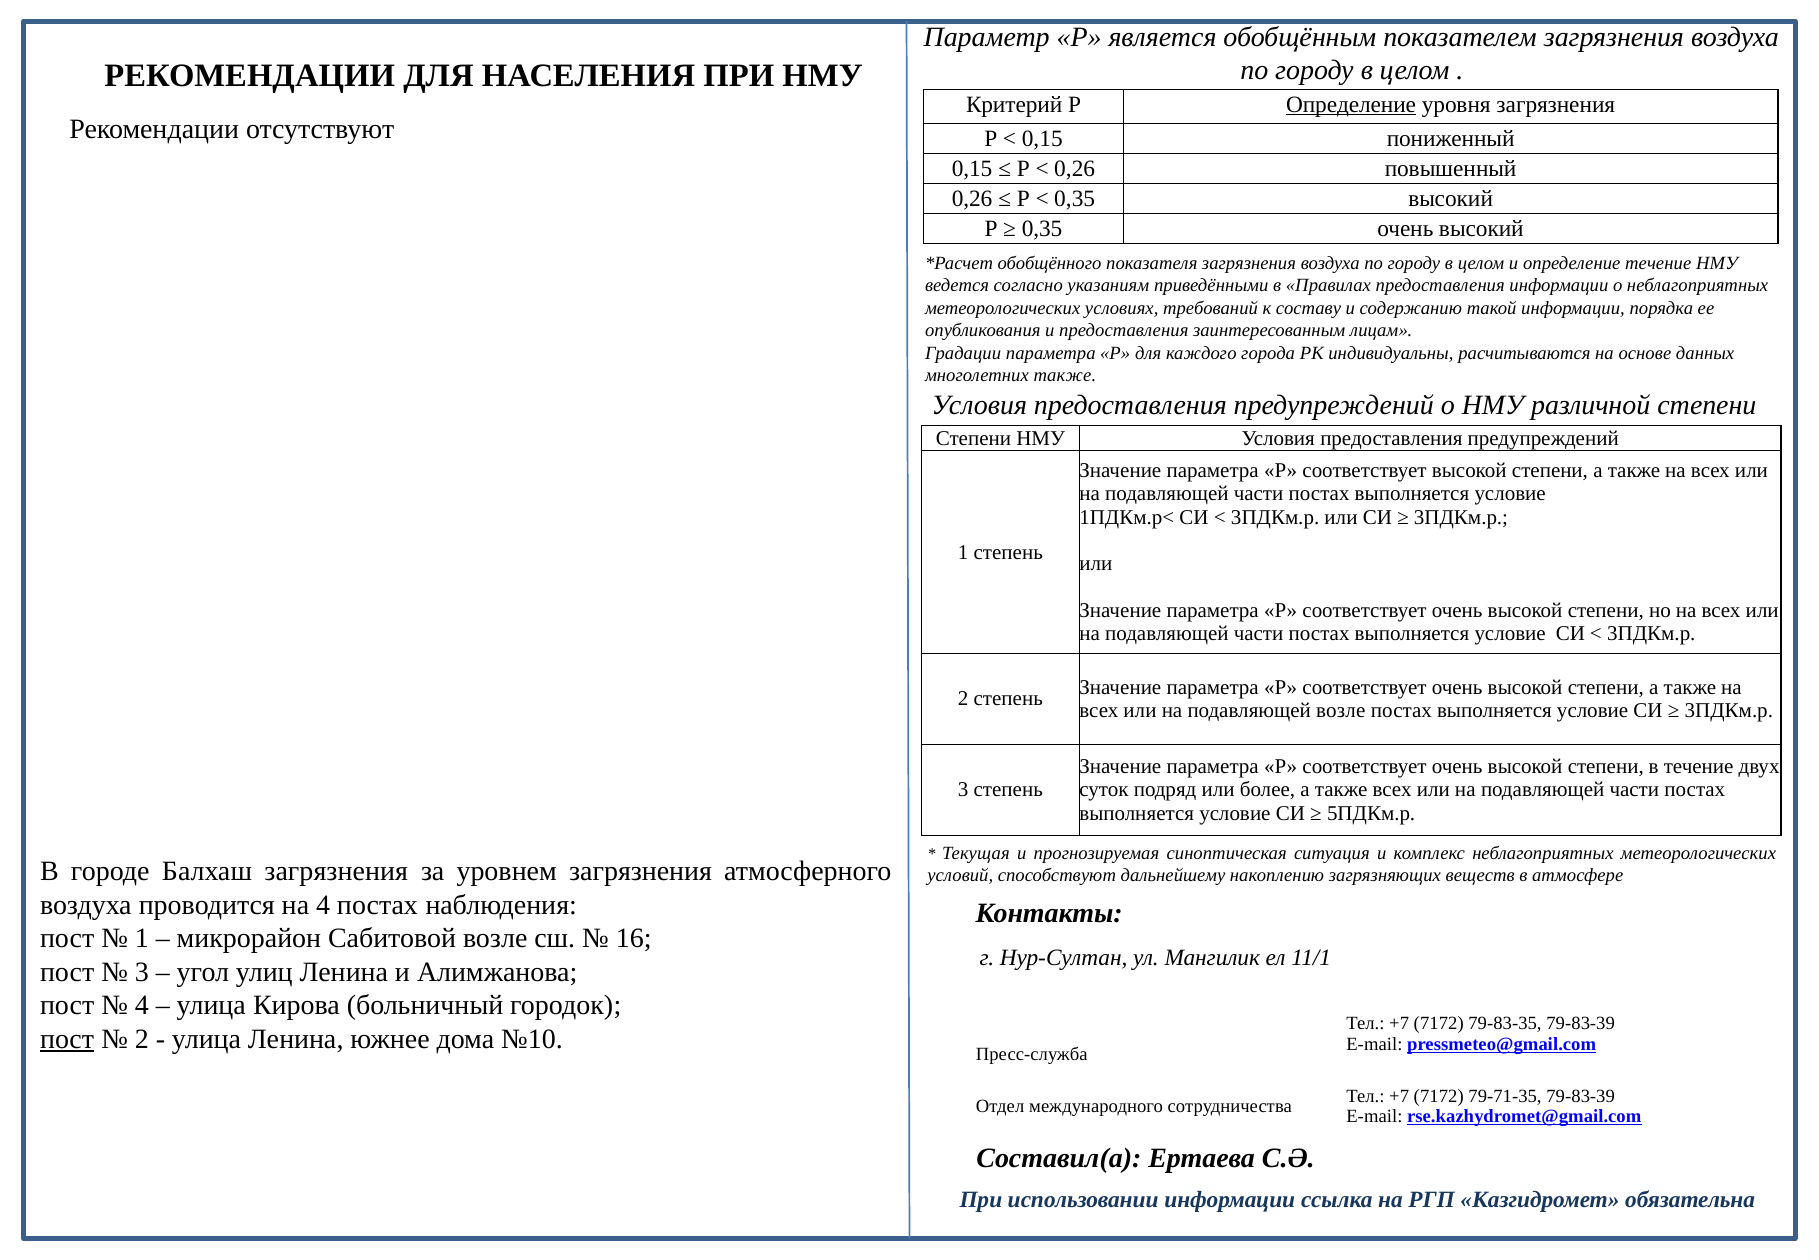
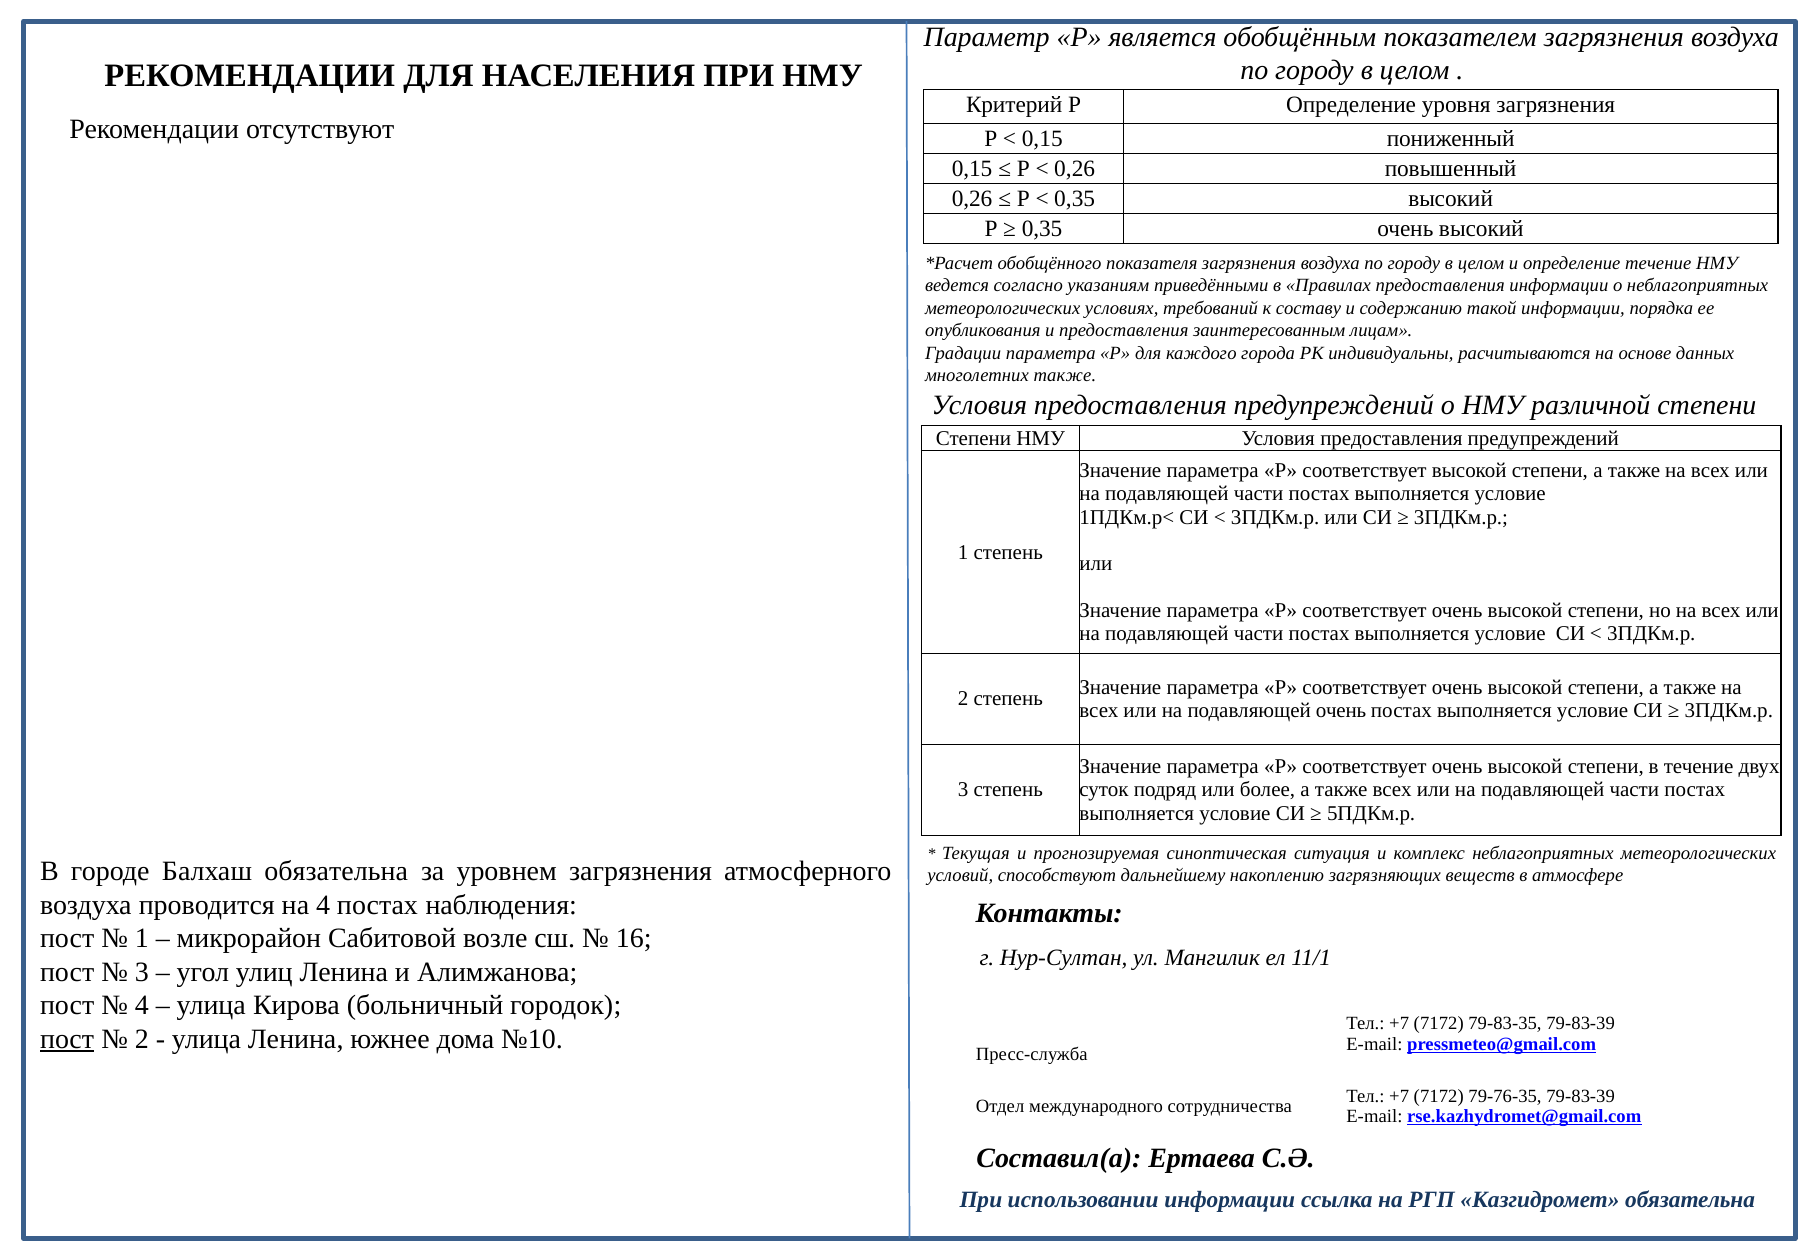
Определение at (1351, 104) underline: present -> none
подавляющей возле: возле -> очень
Балхаш загрязнения: загрязнения -> обязательна
79-71-35: 79-71-35 -> 79-76-35
